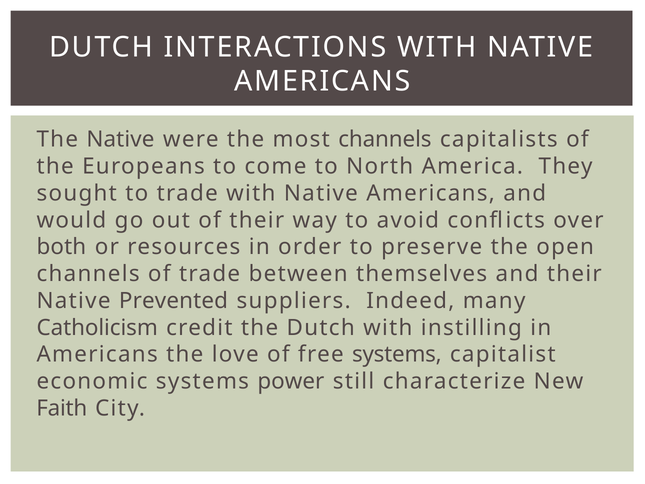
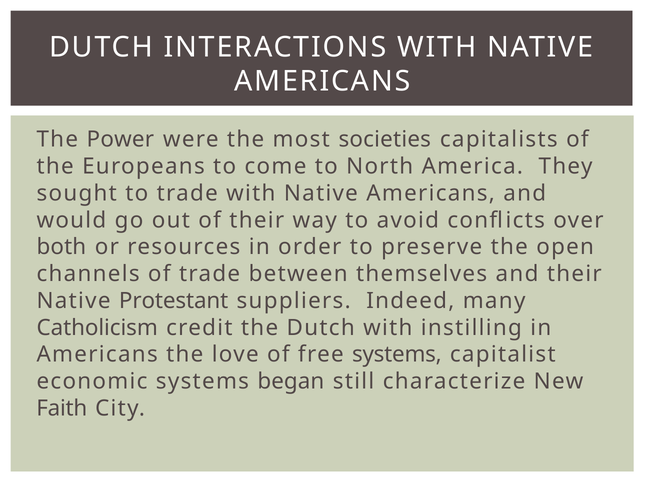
The Native: Native -> Power
most channels: channels -> societies
Prevented: Prevented -> Protestant
power: power -> began
